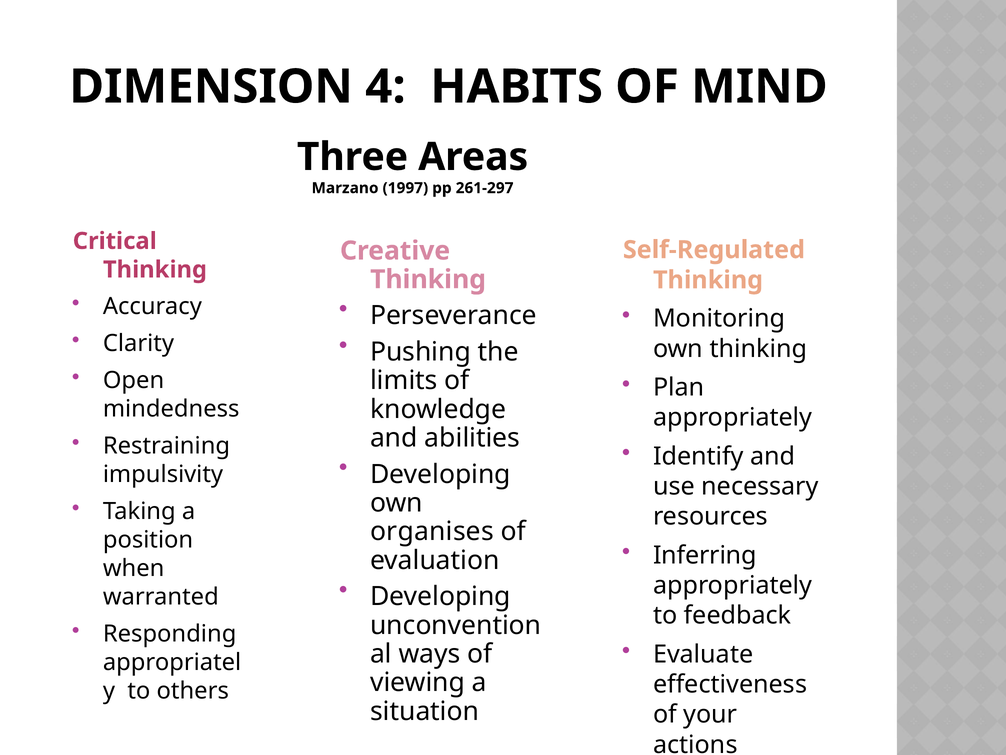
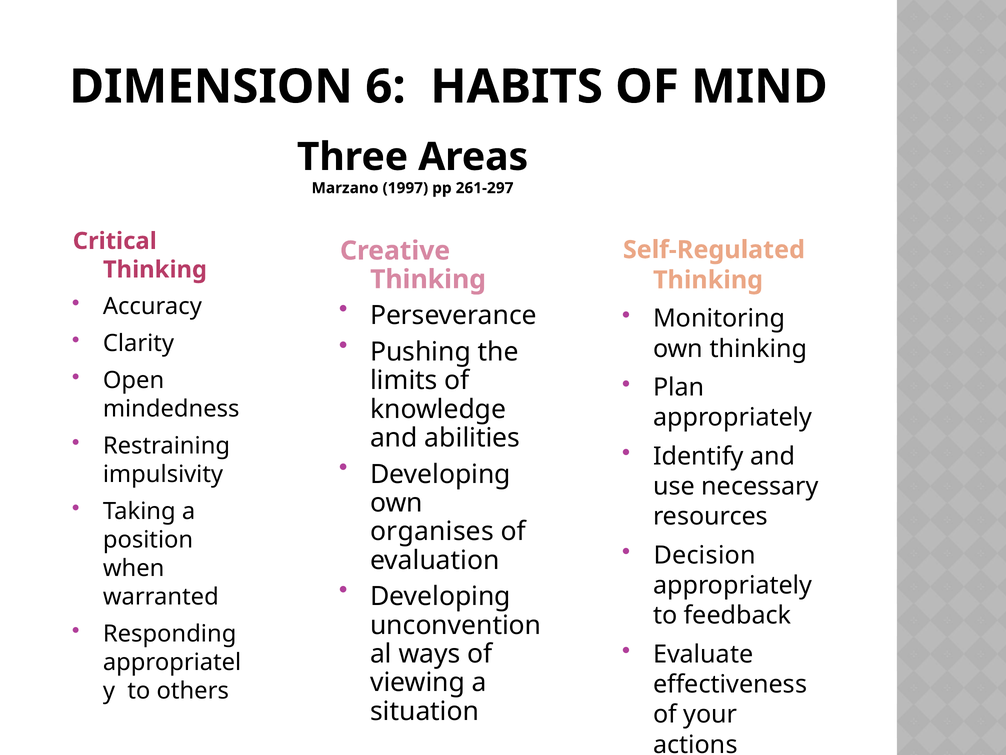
4: 4 -> 6
Inferring: Inferring -> Decision
